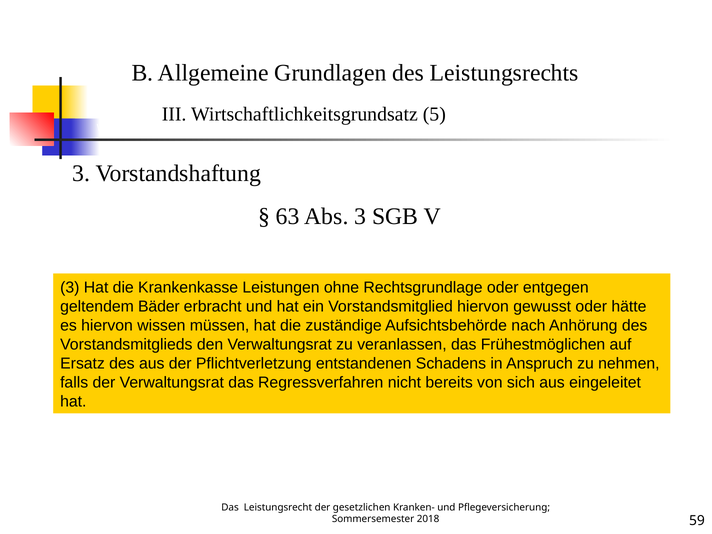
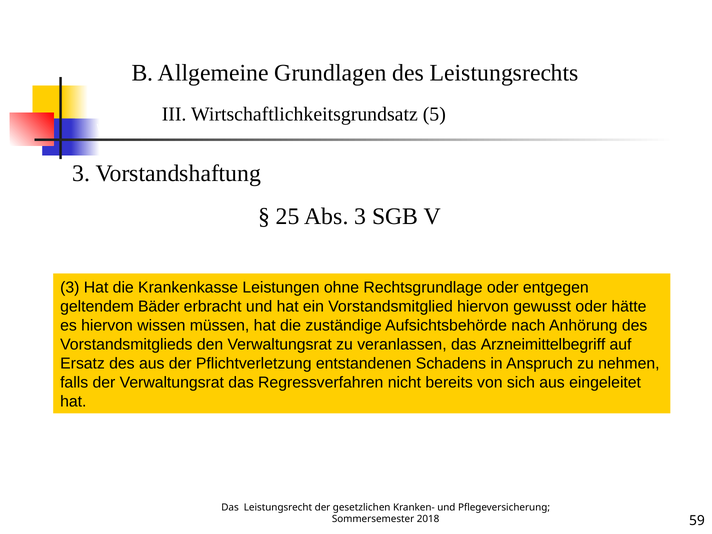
63: 63 -> 25
Frühestmöglichen: Frühestmöglichen -> Arzneimittelbegriff
